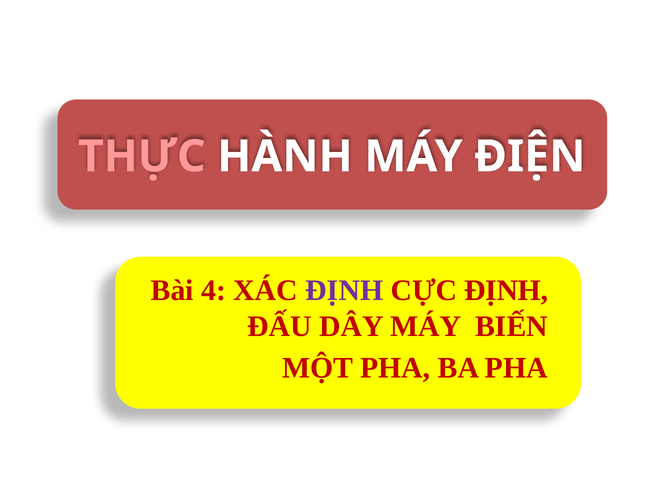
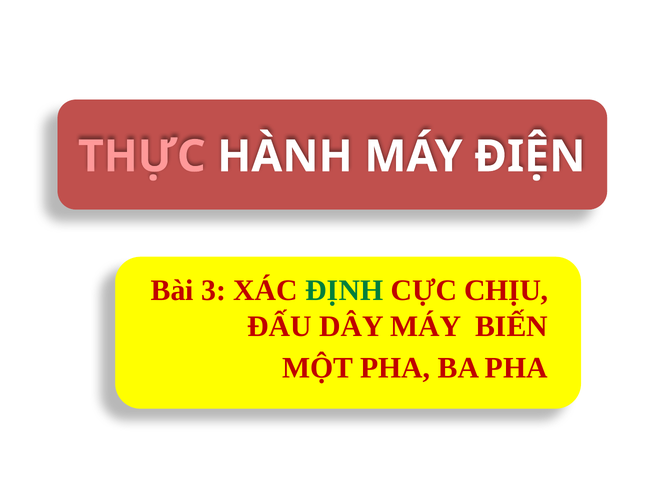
4: 4 -> 3
ĐỊNH at (344, 290) colour: purple -> green
CỰC ĐỊNH: ĐỊNH -> CHỊU
